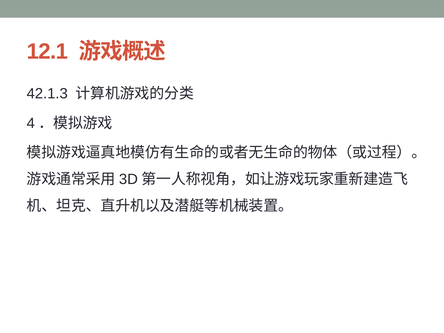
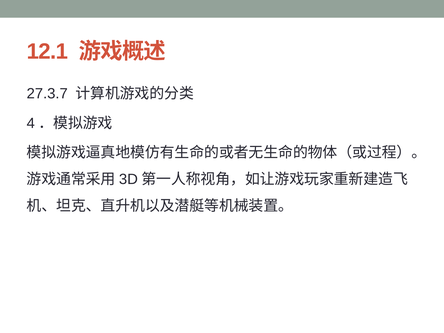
42.1.3: 42.1.3 -> 27.3.7
